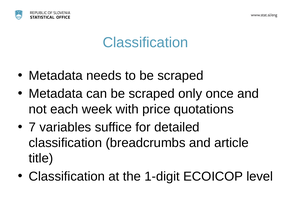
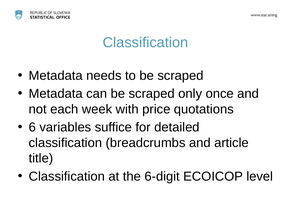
7: 7 -> 6
1-digit: 1-digit -> 6-digit
